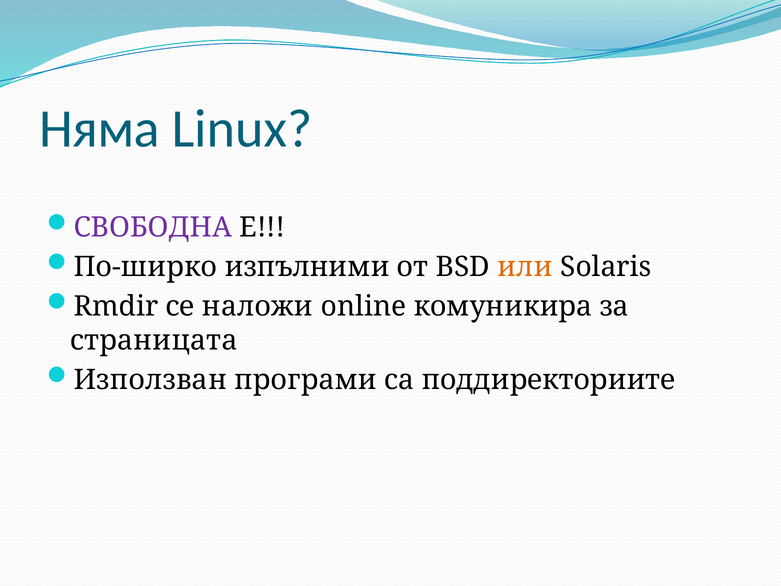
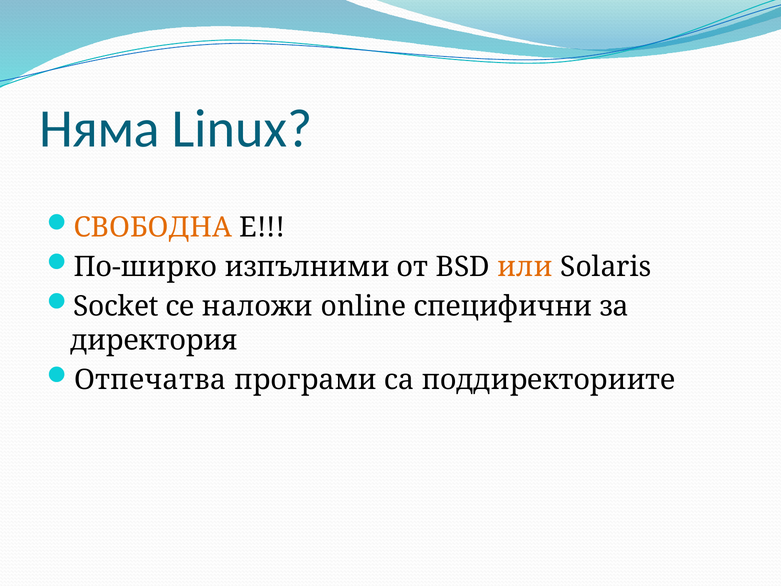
СВОБОДНА colour: purple -> orange
Rmdir: Rmdir -> Socket
комуникира: комуникира -> специфични
страницата: страницата -> директория
Използван: Използван -> Отпечатва
